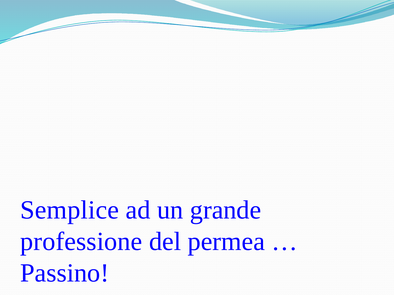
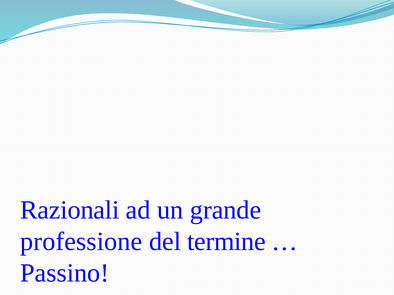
Semplice: Semplice -> Razionali
permea: permea -> termine
